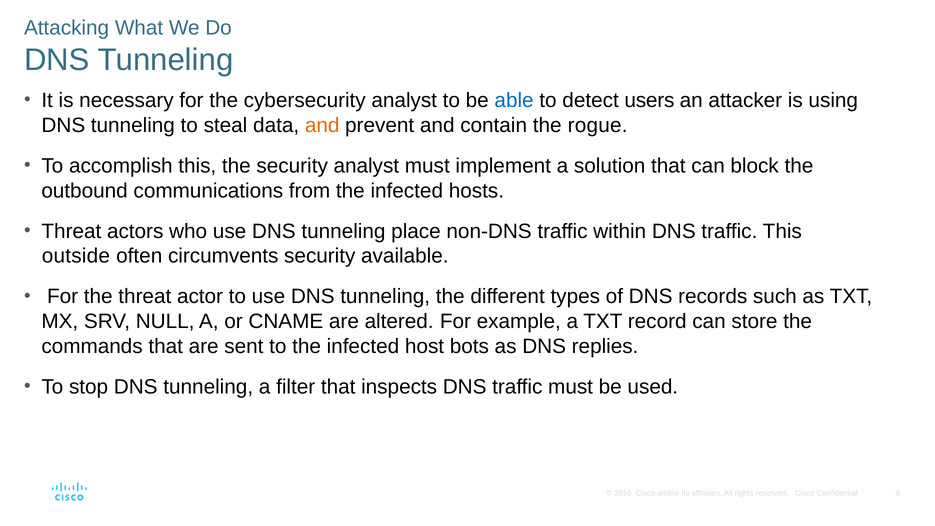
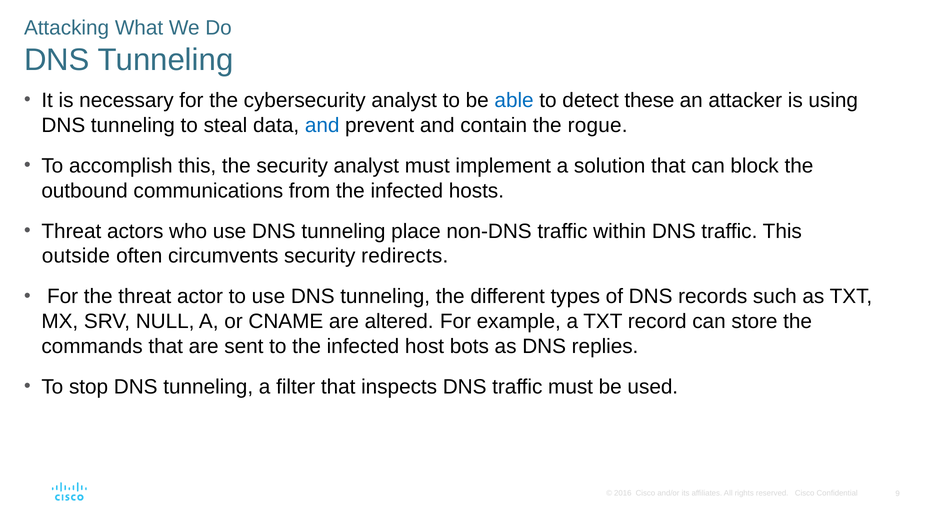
users: users -> these
and at (322, 125) colour: orange -> blue
available: available -> redirects
